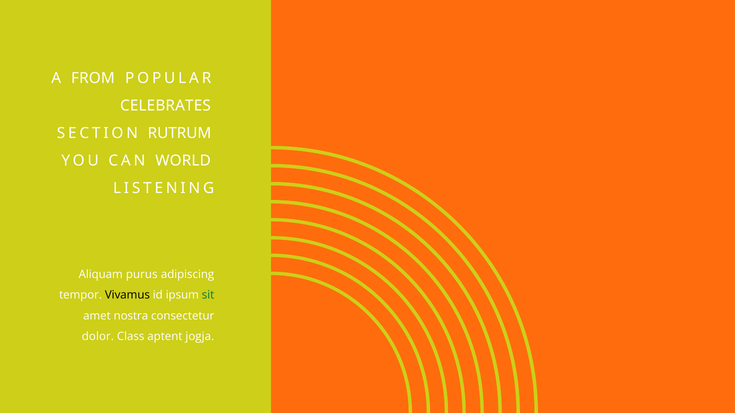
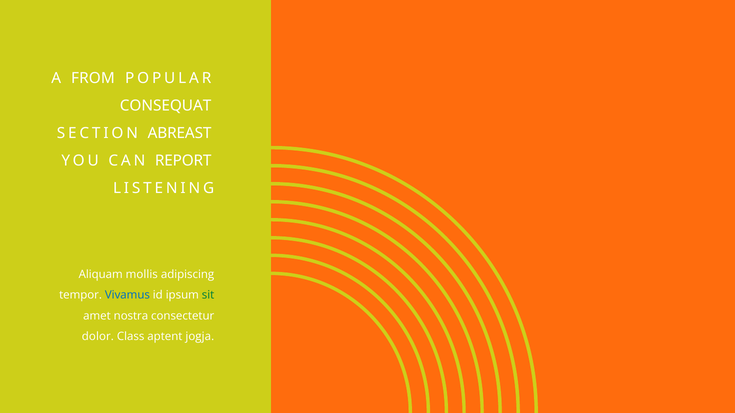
CELEBRATES: CELEBRATES -> CONSEQUAT
RUTRUM: RUTRUM -> ABREAST
WORLD: WORLD -> REPORT
purus: purus -> mollis
Vivamus colour: black -> blue
